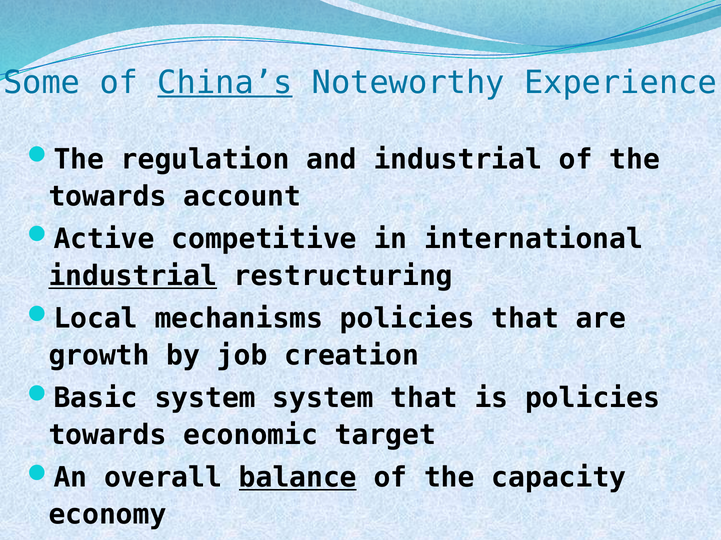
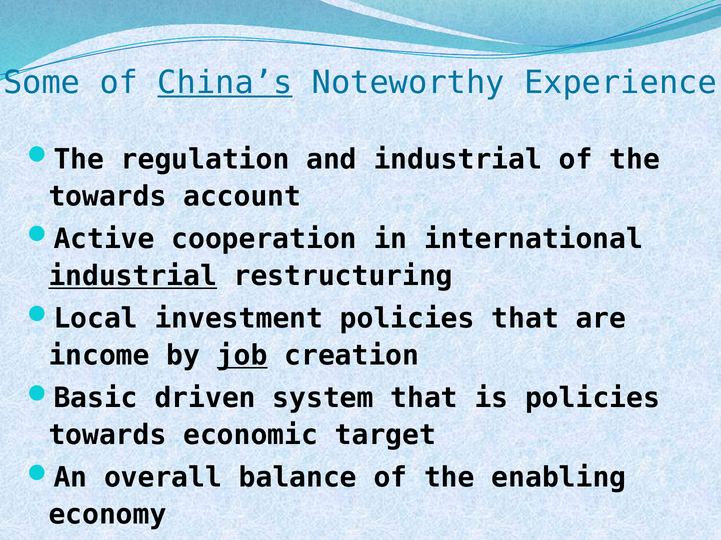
competitive: competitive -> cooperation
mechanisms: mechanisms -> investment
growth: growth -> income
job underline: none -> present
system at (205, 399): system -> driven
balance underline: present -> none
capacity: capacity -> enabling
